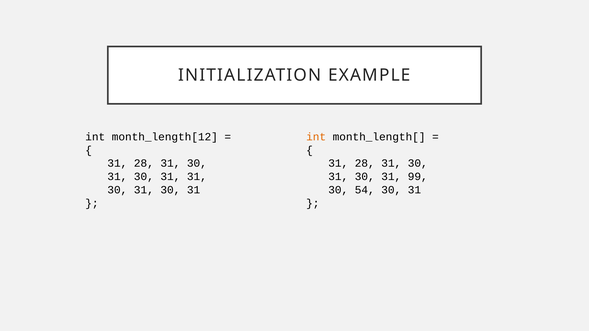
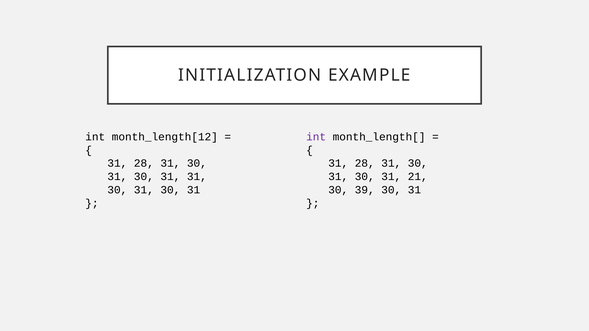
int at (316, 137) colour: orange -> purple
99: 99 -> 21
54: 54 -> 39
